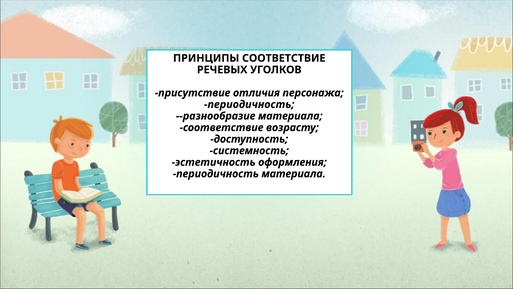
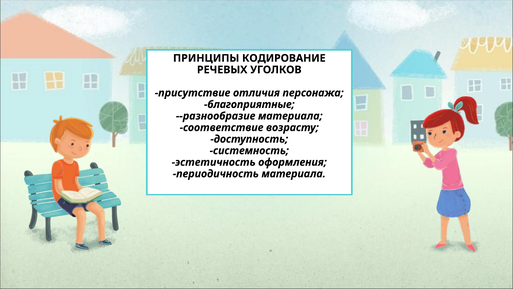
ПРИНЦИПЫ СООТВЕТСТВИЕ: СООТВЕТСТВИЕ -> КОДИРОВАНИЕ
периодичность at (249, 104): периодичность -> благоприятные
